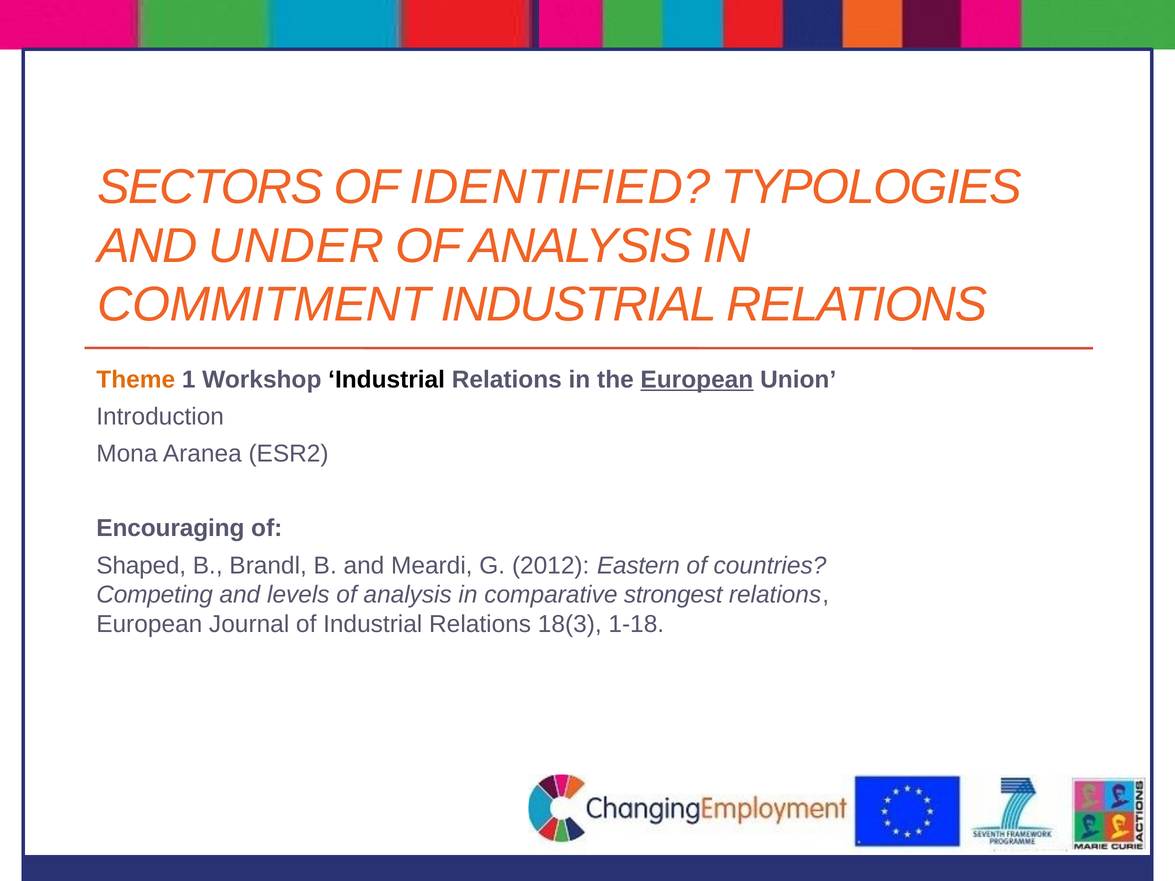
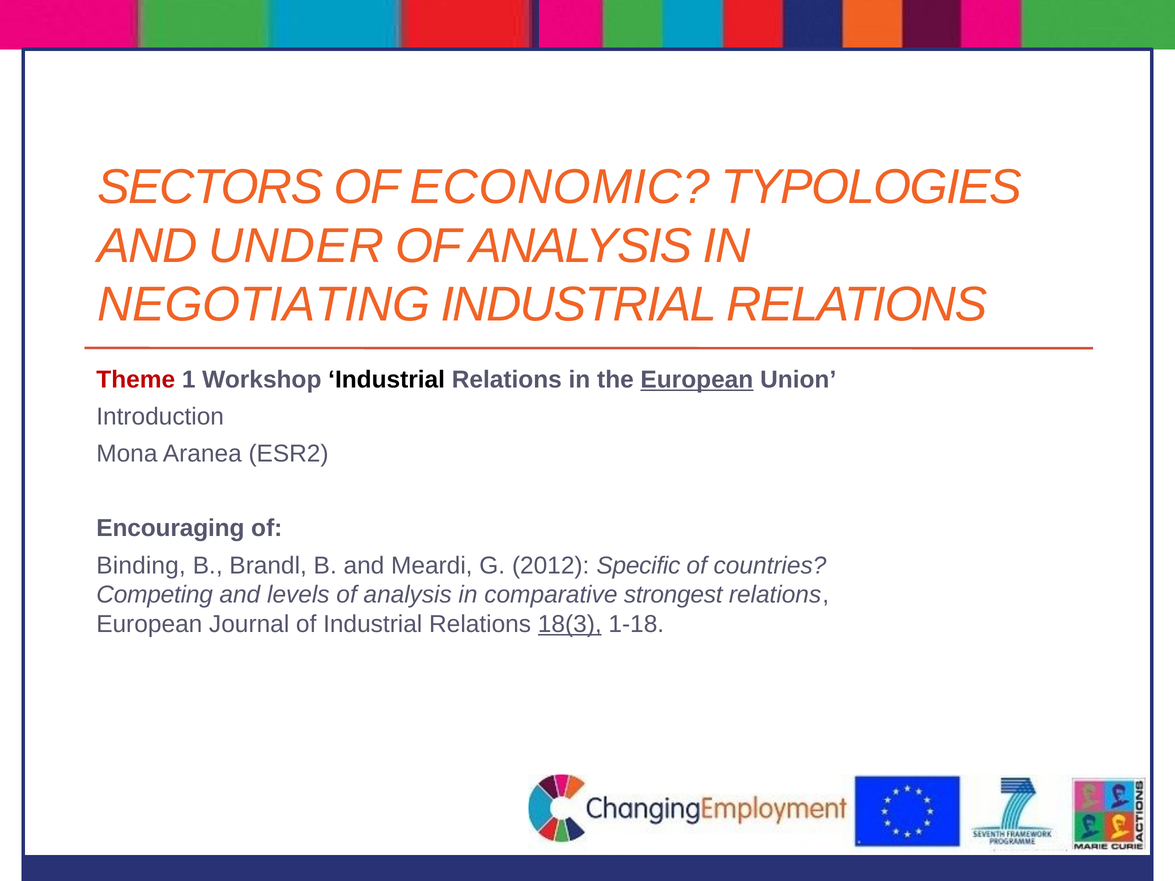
IDENTIFIED: IDENTIFIED -> ECONOMIC
COMMITMENT: COMMITMENT -> NEGOTIATING
Theme colour: orange -> red
Shaped: Shaped -> Binding
Eastern: Eastern -> Specific
18(3 underline: none -> present
